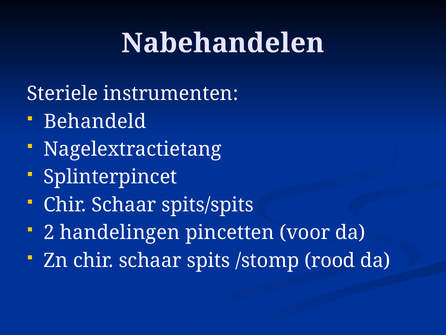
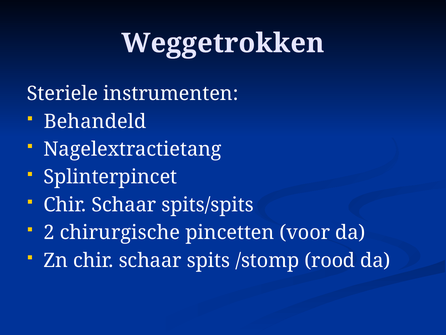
Nabehandelen: Nabehandelen -> Weggetrokken
handelingen: handelingen -> chirurgische
